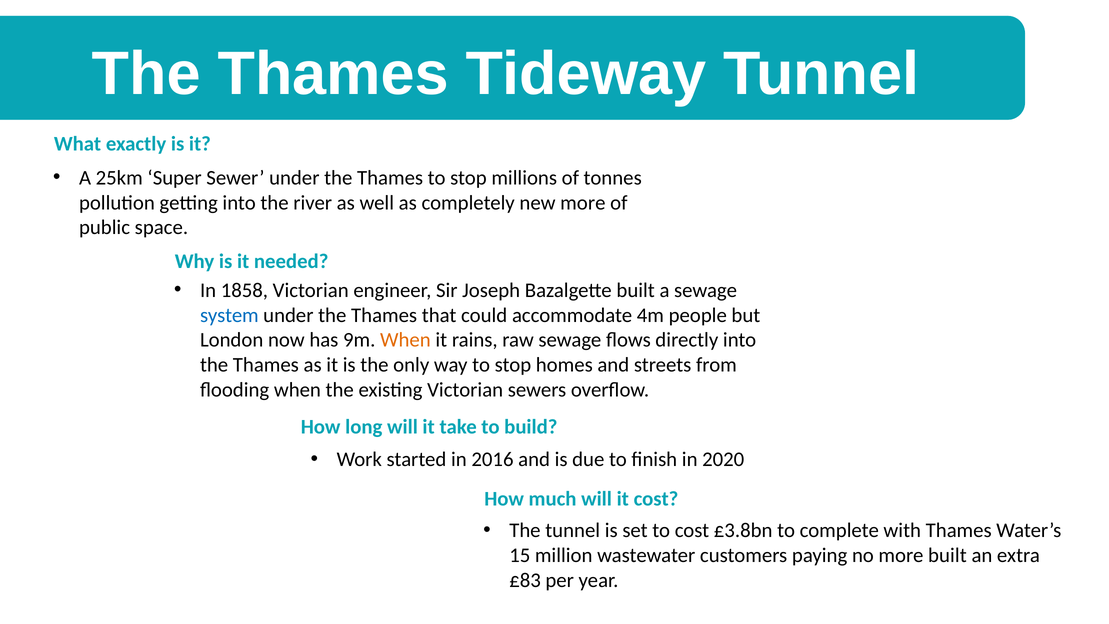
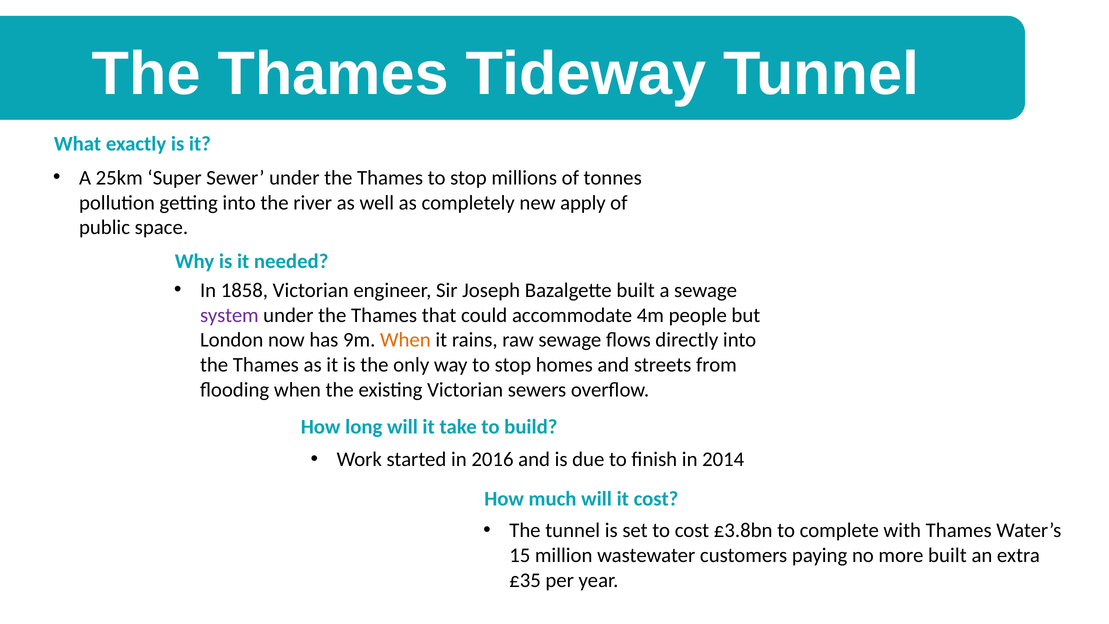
new more: more -> apply
system colour: blue -> purple
2020: 2020 -> 2014
£83: £83 -> £35
